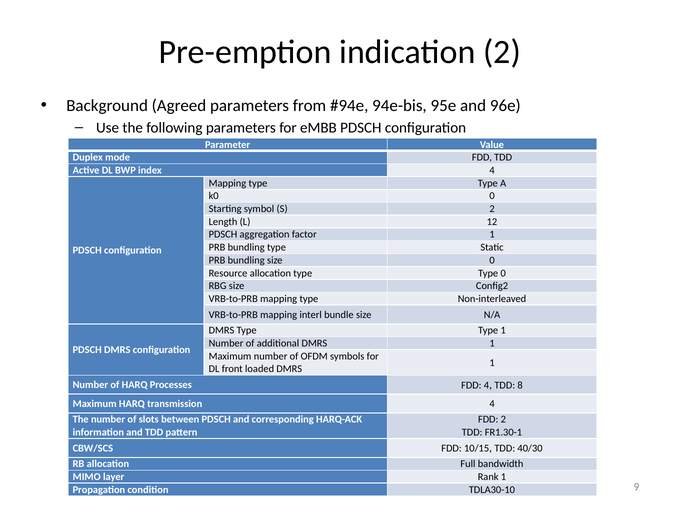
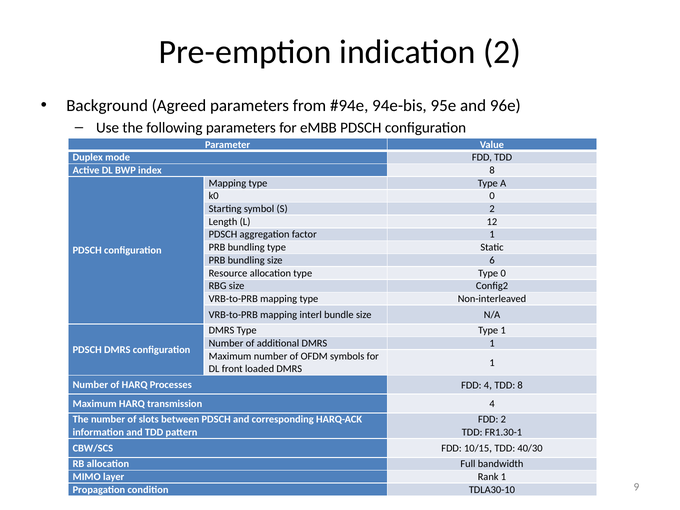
index 4: 4 -> 8
size 0: 0 -> 6
